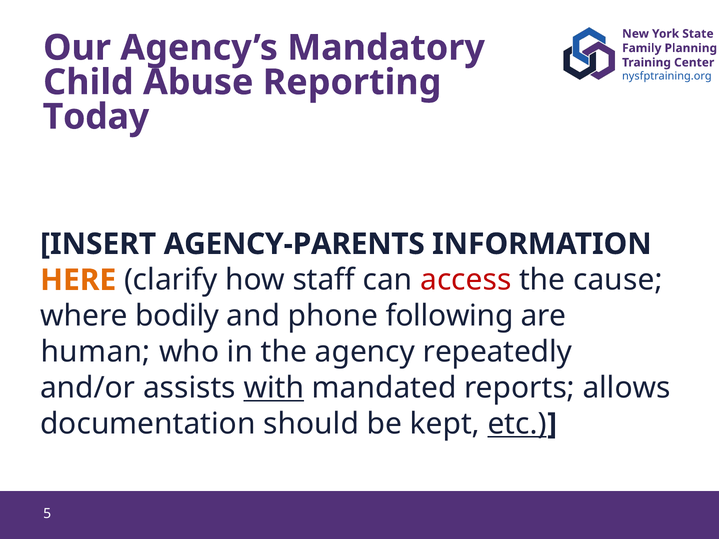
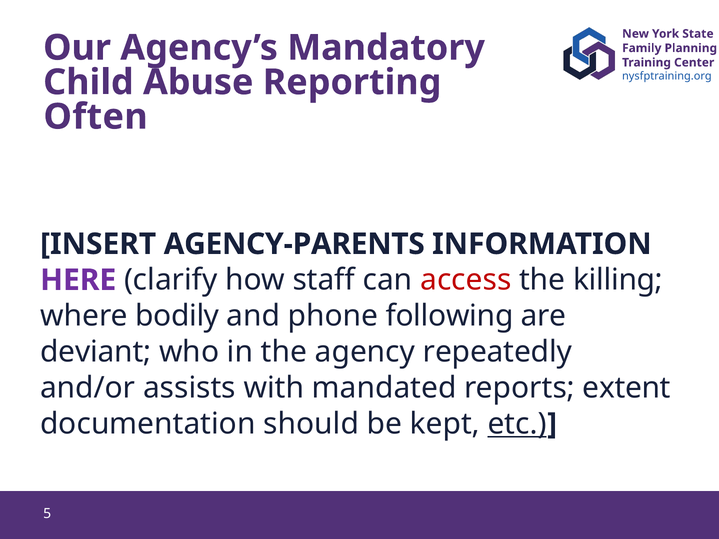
Today: Today -> Often
HERE colour: orange -> purple
cause: cause -> killing
human: human -> deviant
with underline: present -> none
allows: allows -> extent
